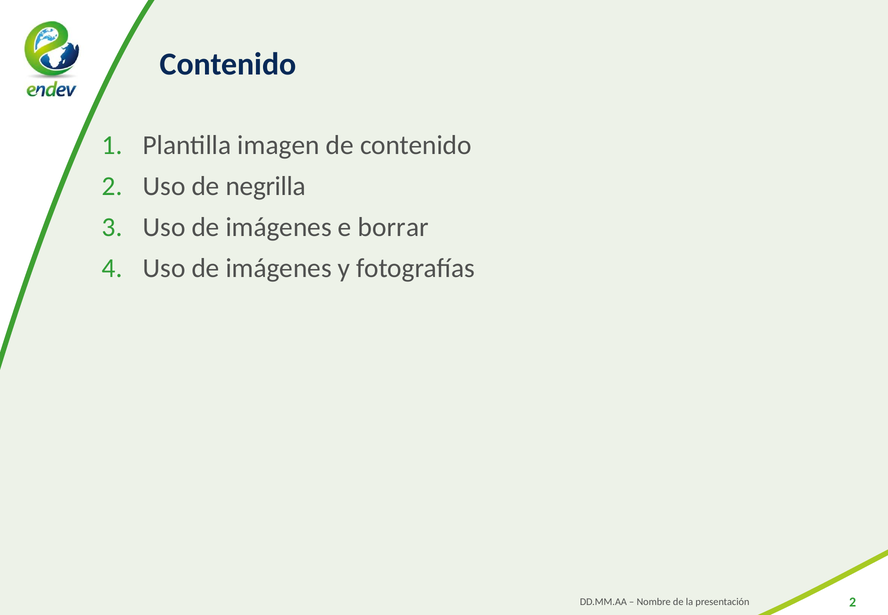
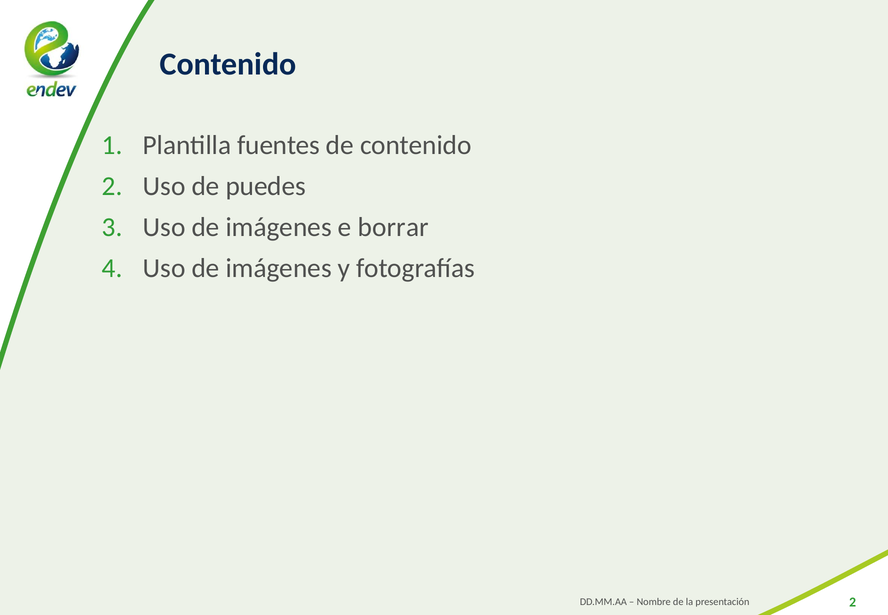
imagen: imagen -> fuentes
negrilla: negrilla -> puedes
